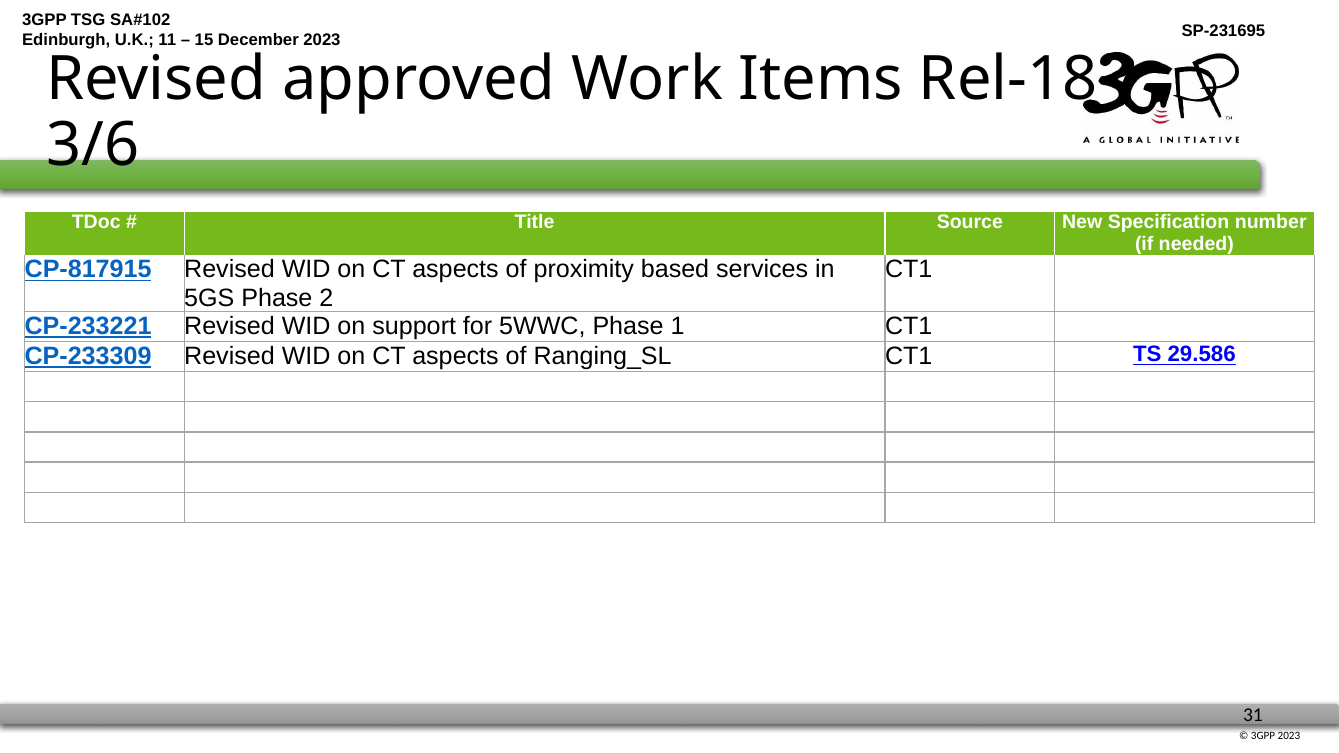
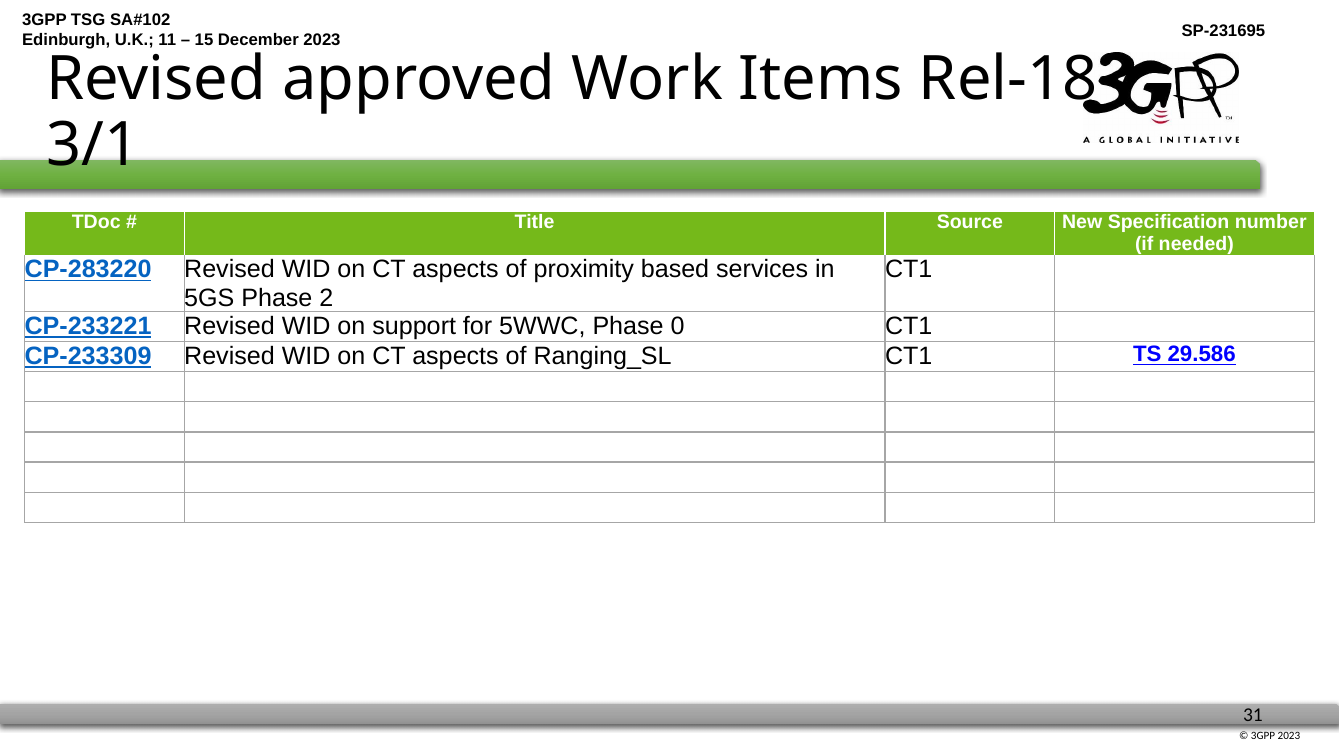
3/6: 3/6 -> 3/1
CP-817915: CP-817915 -> CP-283220
1: 1 -> 0
